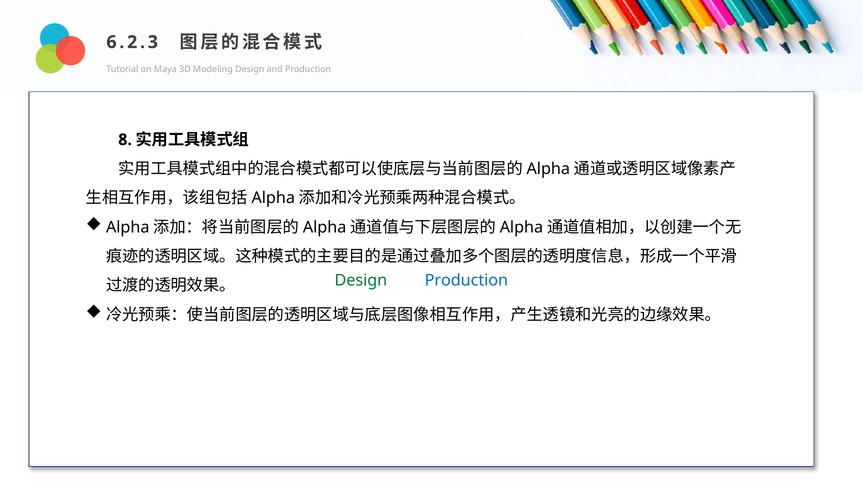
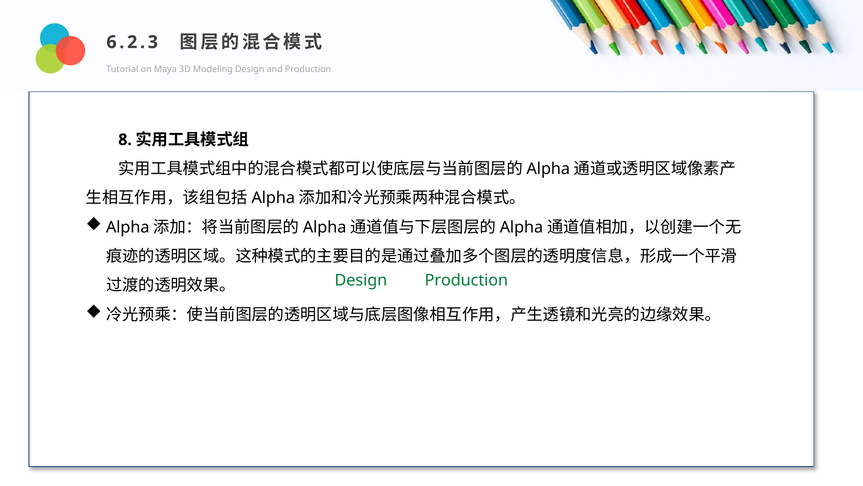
Production at (466, 280) colour: blue -> green
